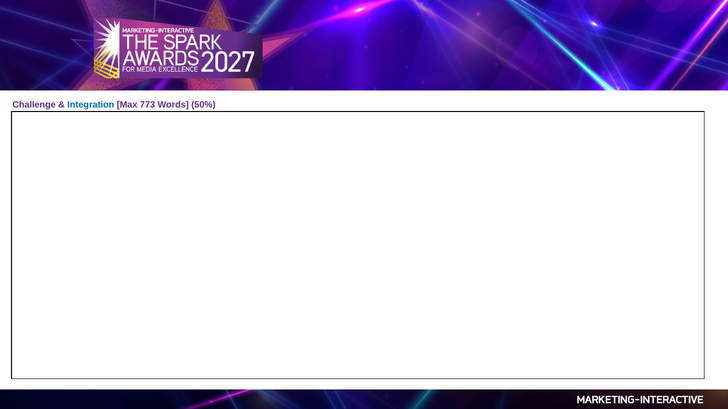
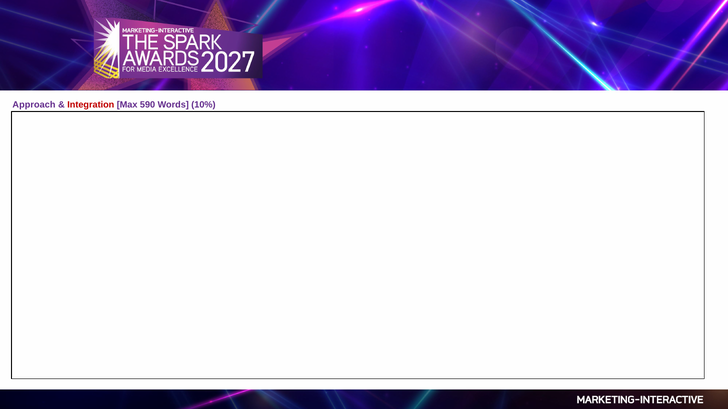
Challenge: Challenge -> Approach
Integration colour: blue -> red
773: 773 -> 590
50%: 50% -> 10%
